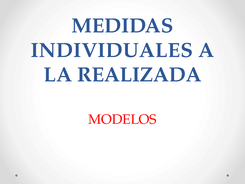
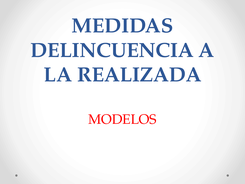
INDIVIDUALES: INDIVIDUALES -> DELINCUENCIA
